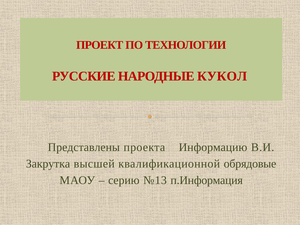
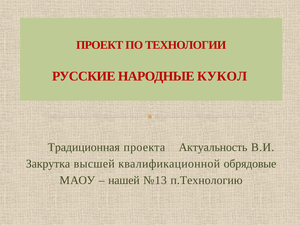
Представлены: Представлены -> Традиционная
Информацию: Информацию -> Актуальность
серию: серию -> нашей
п.Информация: п.Информация -> п.Технологию
